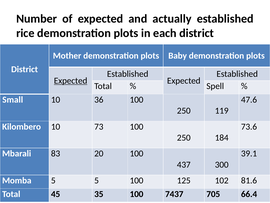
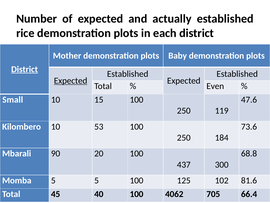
District at (25, 69) underline: none -> present
Spell: Spell -> Even
36: 36 -> 15
73: 73 -> 53
83: 83 -> 90
39.1: 39.1 -> 68.8
35: 35 -> 40
7437: 7437 -> 4062
